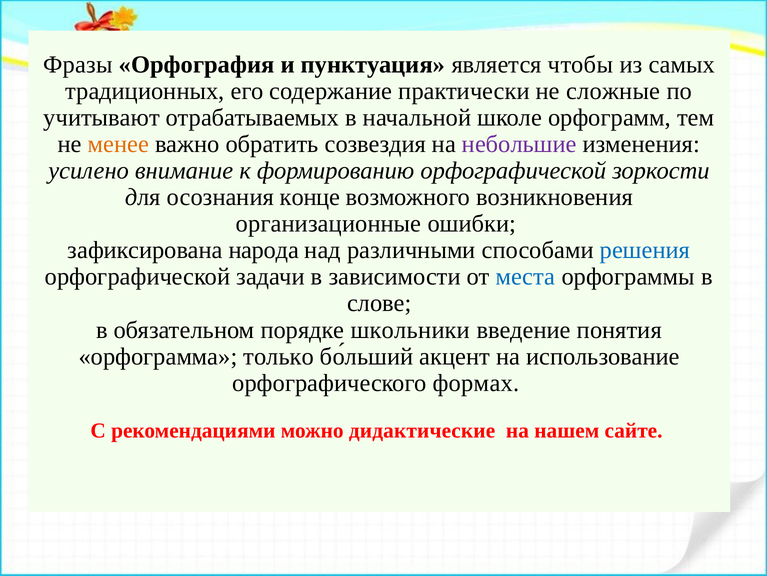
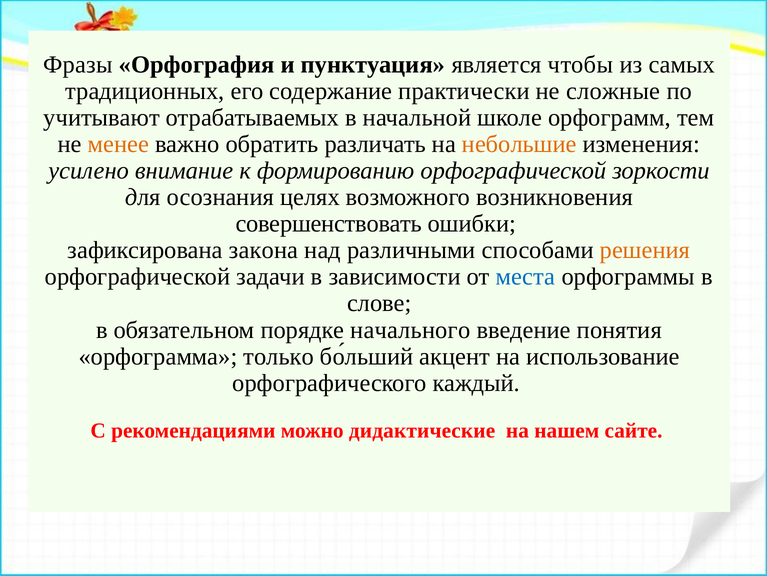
созвездия: созвездия -> различать
небольшие colour: purple -> orange
конце: конце -> целях
организационные: организационные -> совершенствовать
народа: народа -> закона
решения colour: blue -> orange
школьники: школьники -> начального
формах: формах -> каждый
